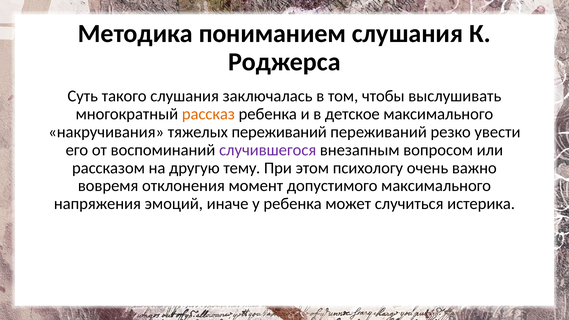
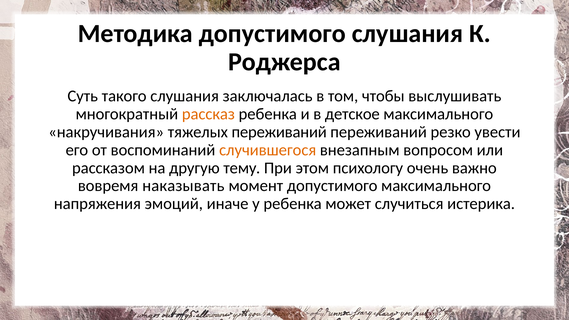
Методика пониманием: пониманием -> допустимого
случившегося colour: purple -> orange
отклонения: отклонения -> наказывать
